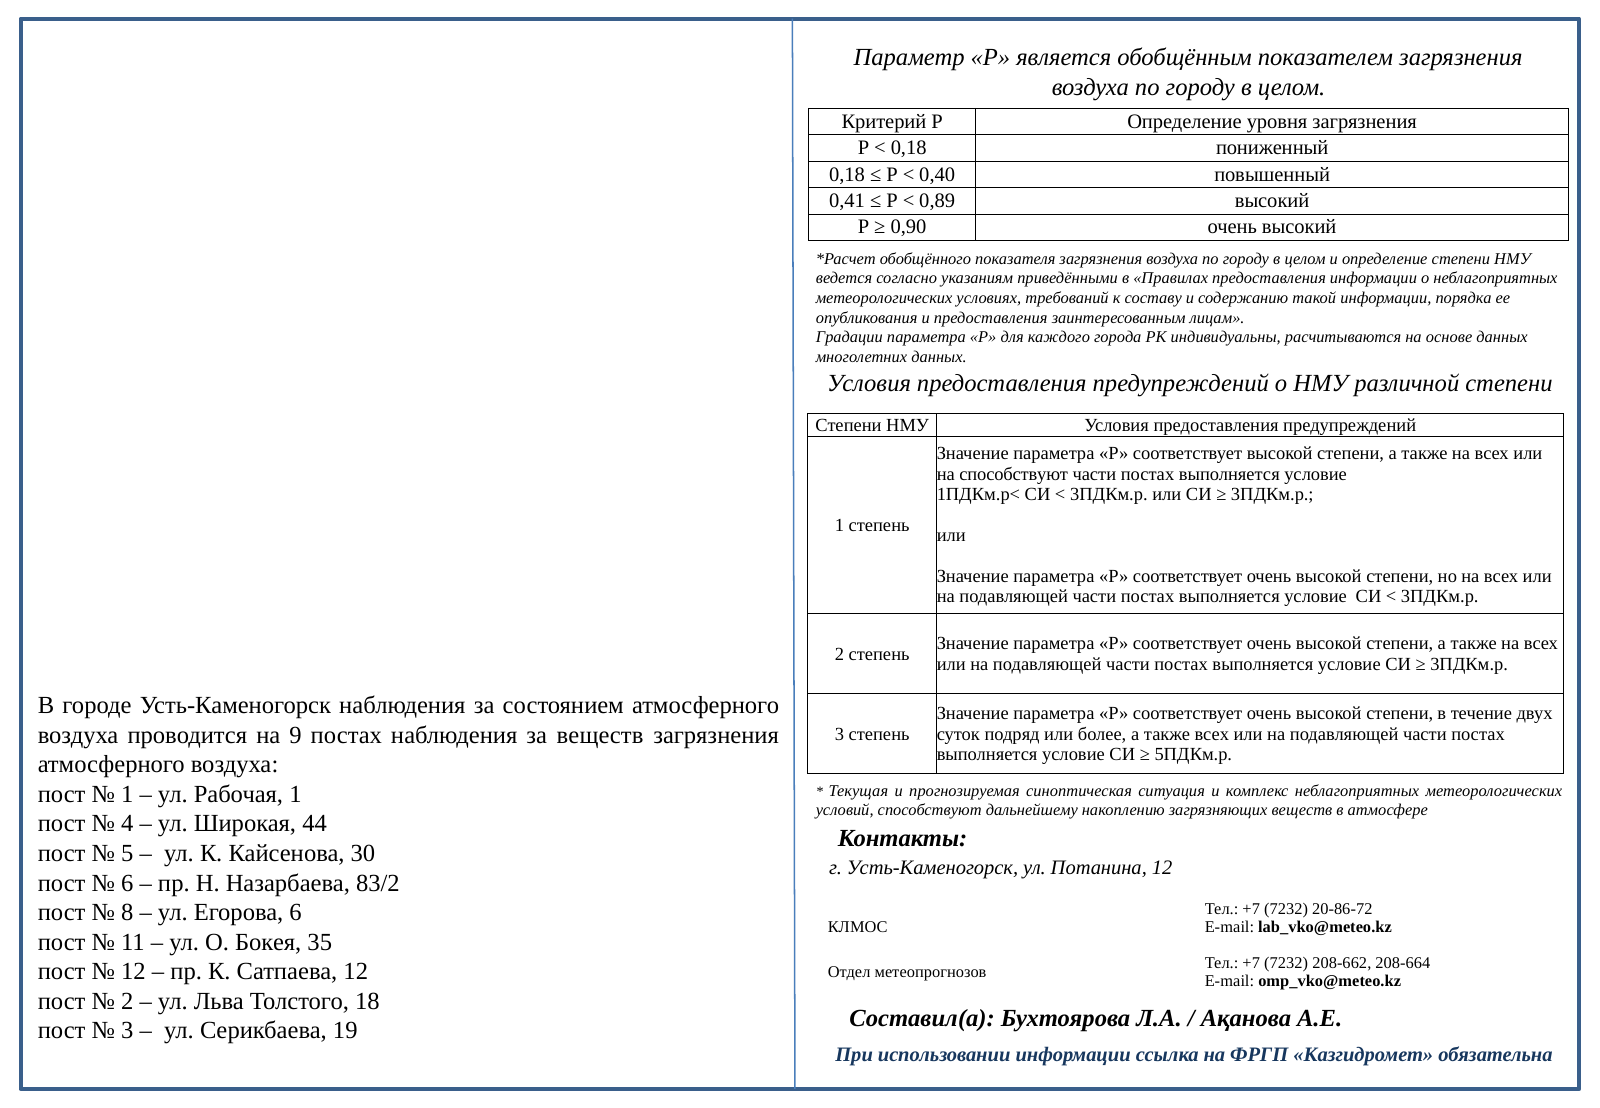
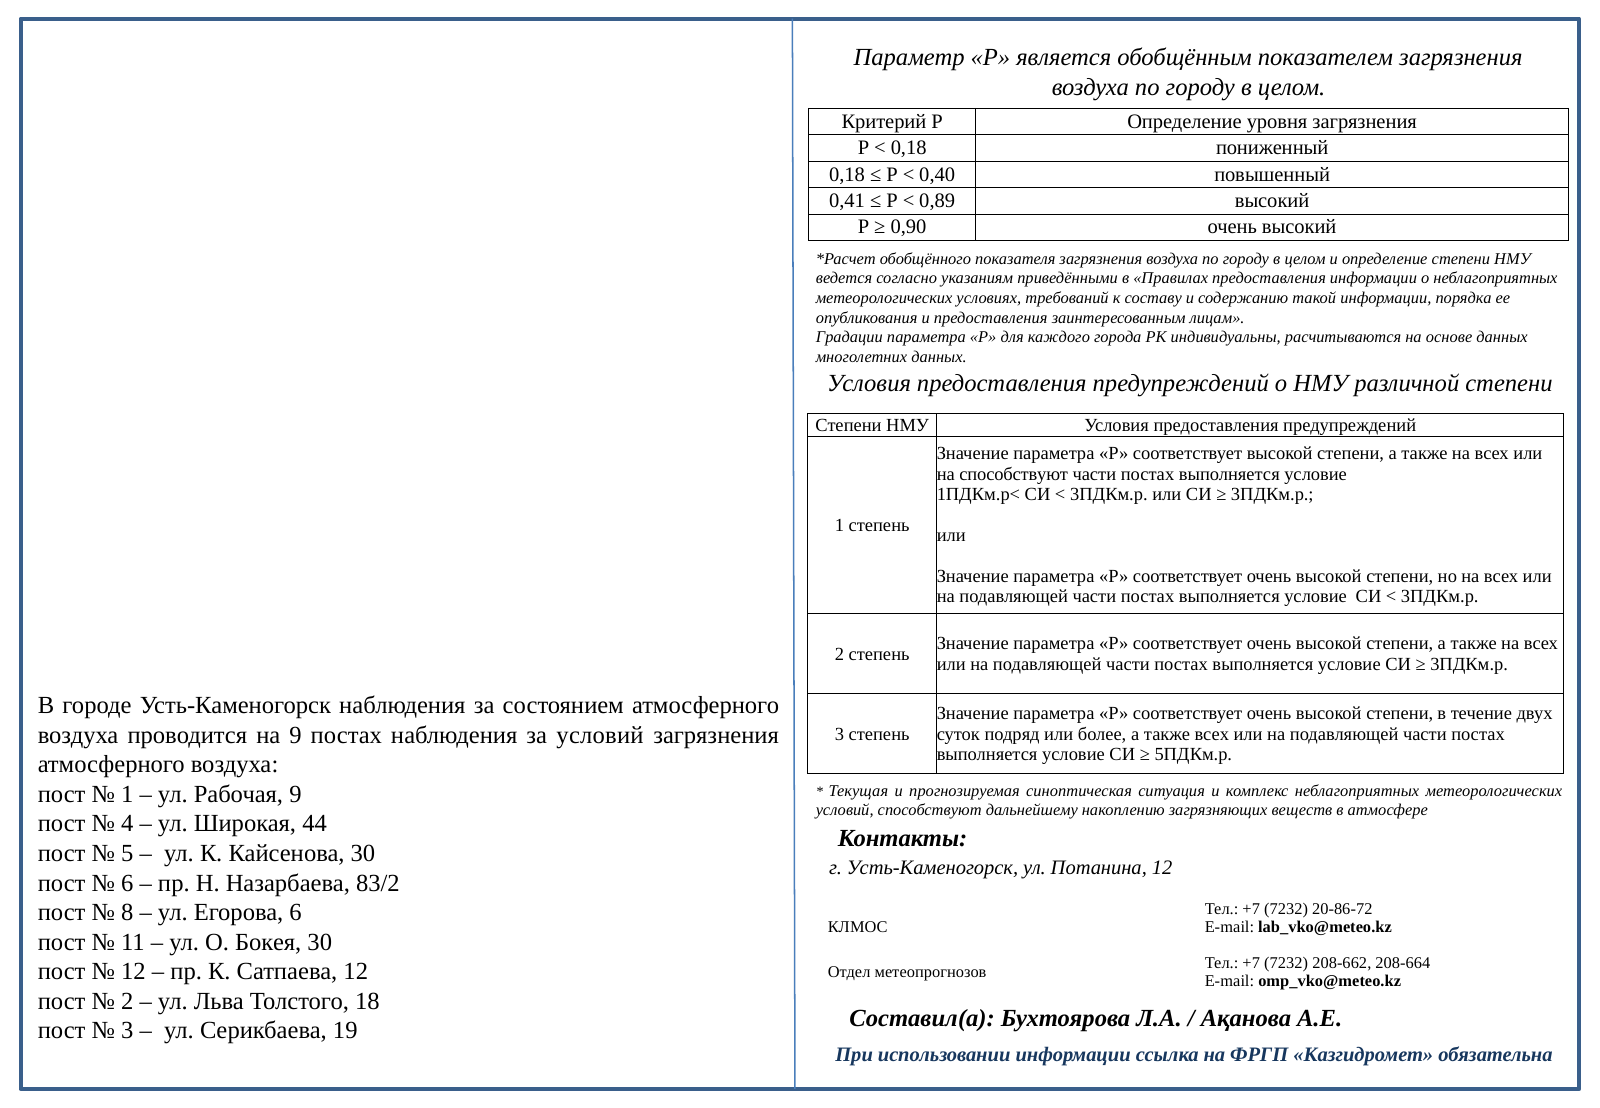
за веществ: веществ -> условий
Рабочая 1: 1 -> 9
Бокея 35: 35 -> 30
